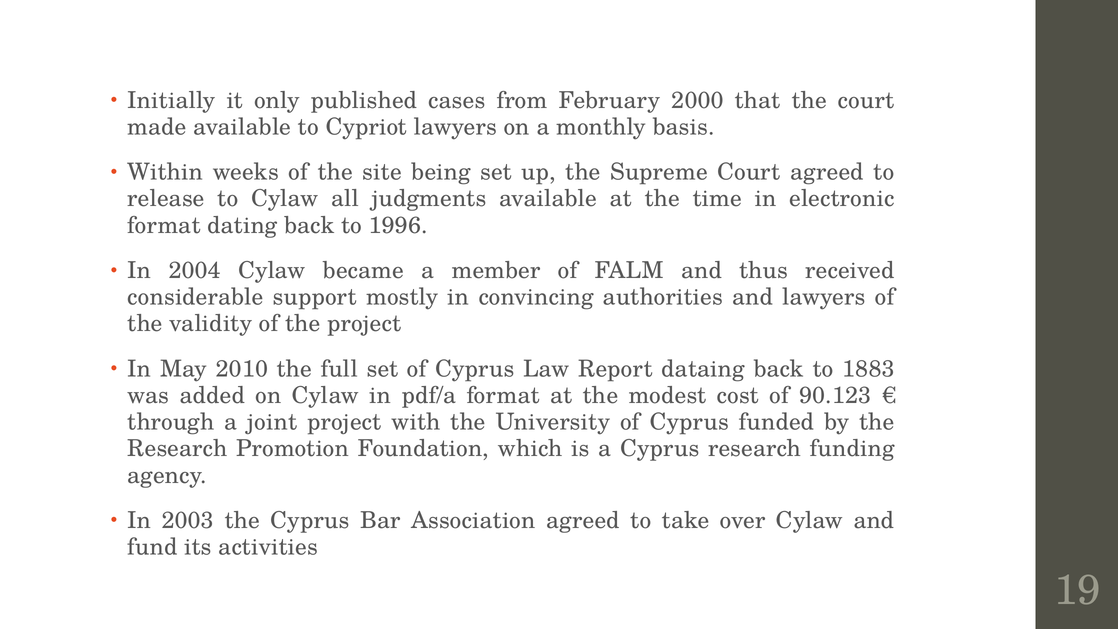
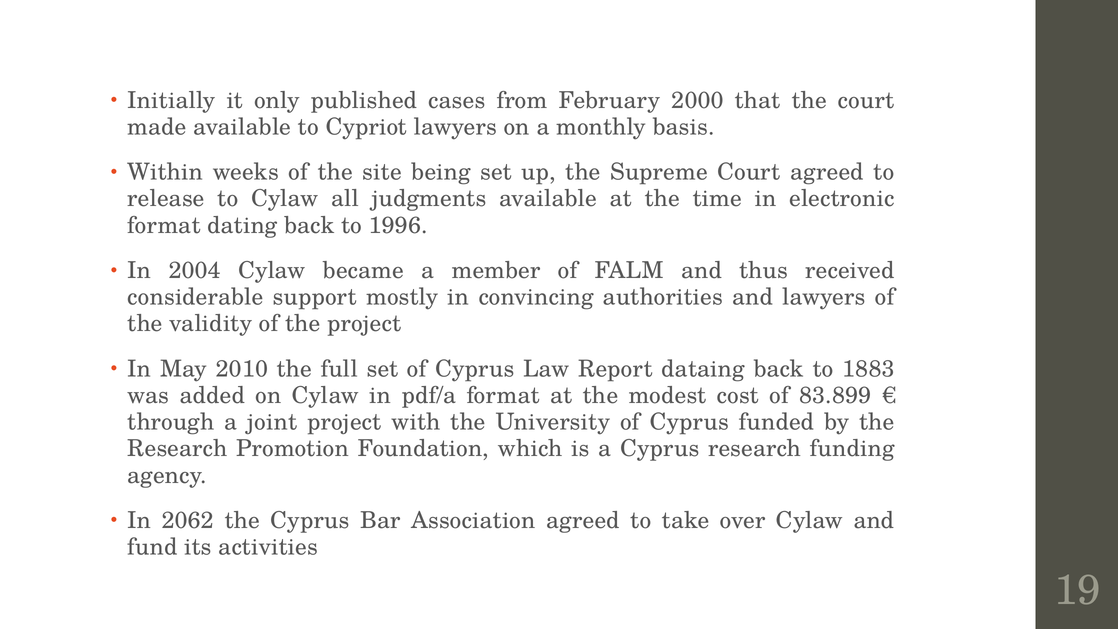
90.123: 90.123 -> 83.899
2003: 2003 -> 2062
